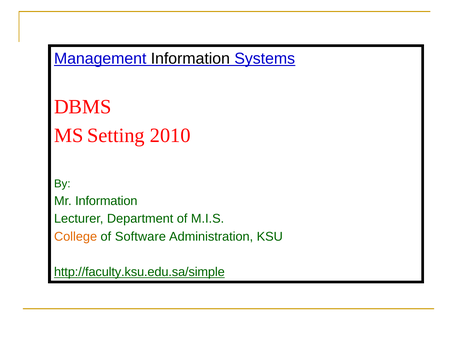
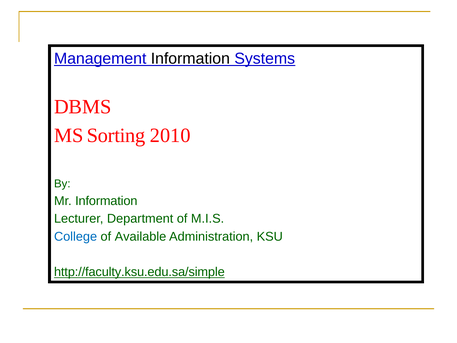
Setting: Setting -> Sorting
College colour: orange -> blue
Software: Software -> Available
